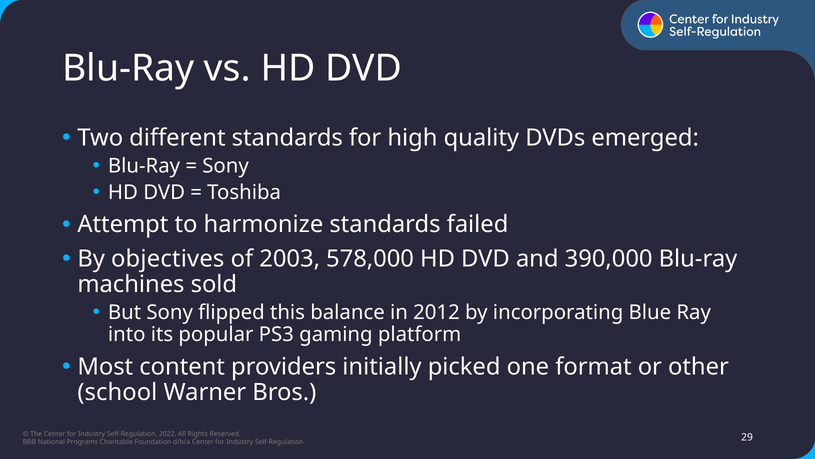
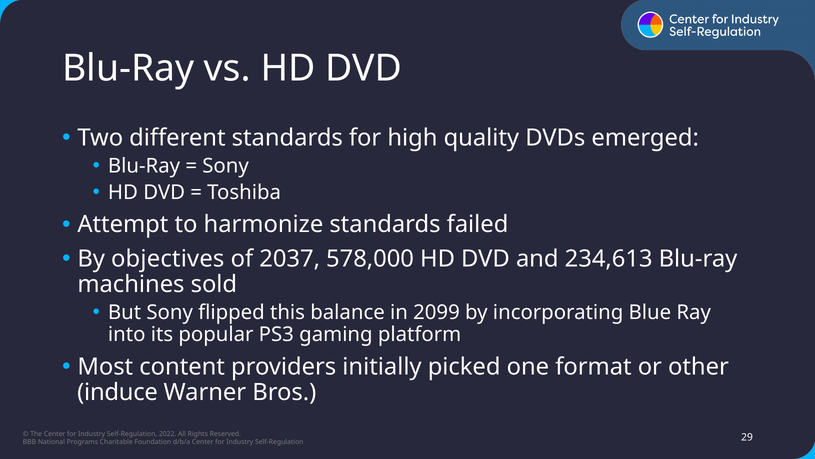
2003: 2003 -> 2037
390,000: 390,000 -> 234,613
2012: 2012 -> 2099
school: school -> induce
